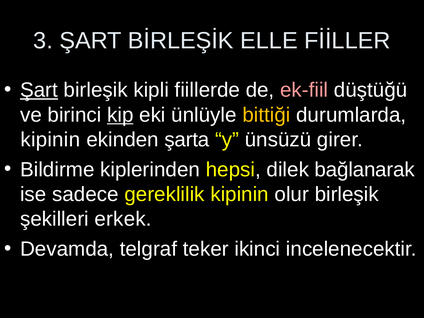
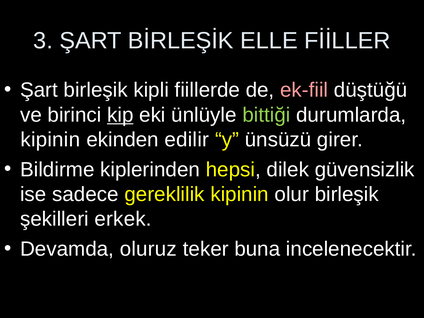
Şart at (39, 90) underline: present -> none
bittiği colour: yellow -> light green
şarta: şarta -> edilir
bağlanarak: bağlanarak -> güvensizlik
telgraf: telgraf -> oluruz
ikinci: ikinci -> buna
